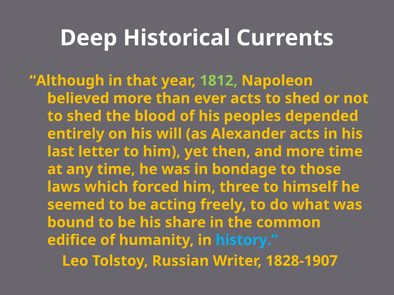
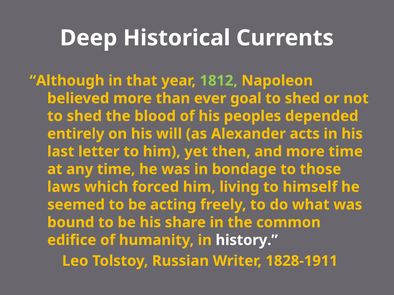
ever acts: acts -> goal
three: three -> living
history colour: light blue -> white
1828-1907: 1828-1907 -> 1828-1911
